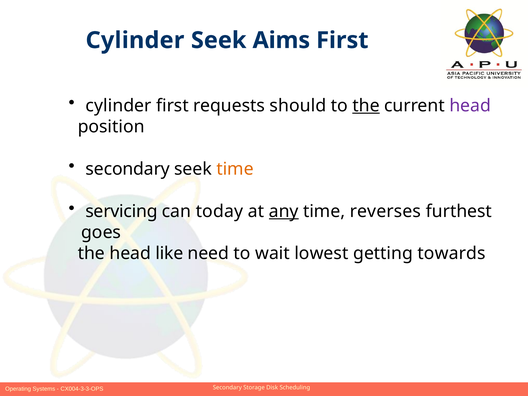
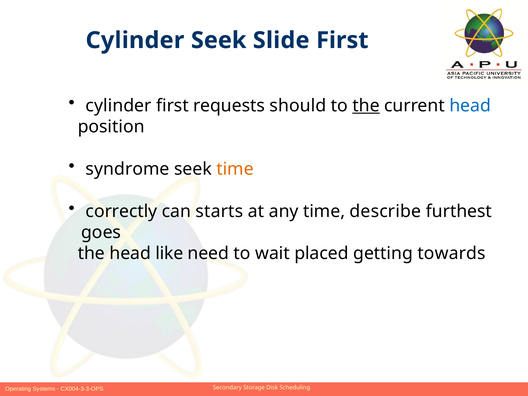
Seek Aims: Aims -> Slide
head at (470, 106) colour: purple -> blue
secondary at (128, 169): secondary -> syndrome
servicing: servicing -> correctly
today: today -> starts
any underline: present -> none
reverses: reverses -> describe
lowest: lowest -> placed
